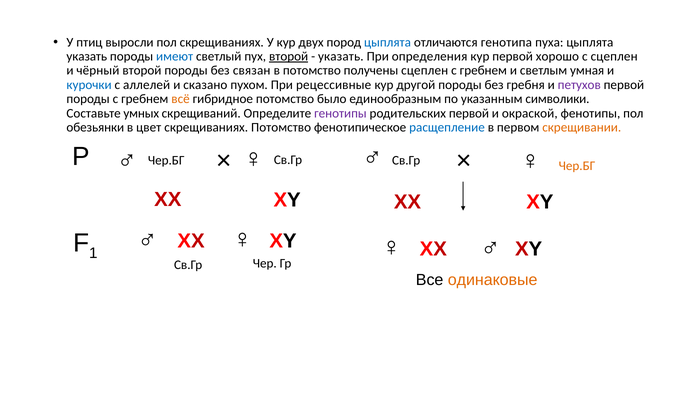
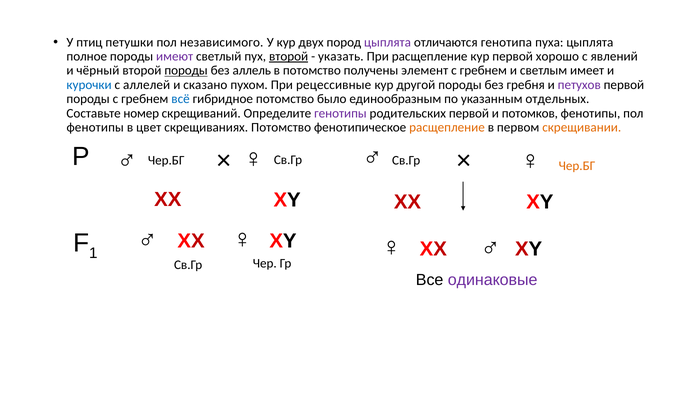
выросли: выросли -> петушки
пол скрещиваниях: скрещиваниях -> независимого
цыплята at (388, 42) colour: blue -> purple
указать at (87, 56): указать -> полное
имеют colour: blue -> purple
При определения: определения -> расщепление
с сцеплен: сцеплен -> явлений
породы at (186, 71) underline: none -> present
связан: связан -> аллель
получены сцеплен: сцеплен -> элемент
умная: умная -> имеет
всё colour: orange -> blue
символики: символики -> отдельных
умных: умных -> номер
окраской: окраской -> потомков
обезьянки at (95, 127): обезьянки -> фенотипы
расщепление at (447, 127) colour: blue -> orange
одинаковые colour: orange -> purple
